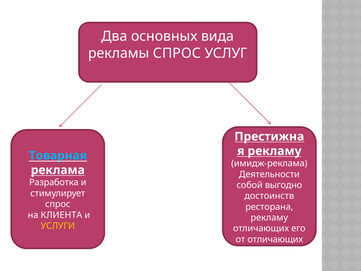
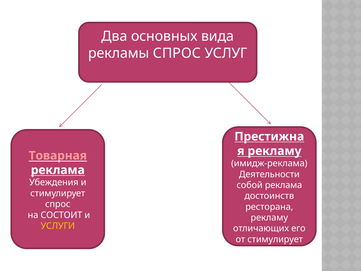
Товарная colour: light blue -> pink
Разработка: Разработка -> Убеждения
собой выгодно: выгодно -> реклама
КЛИЕНТА: КЛИЕНТА -> СОСТОИТ
от отличающих: отличающих -> стимулирует
